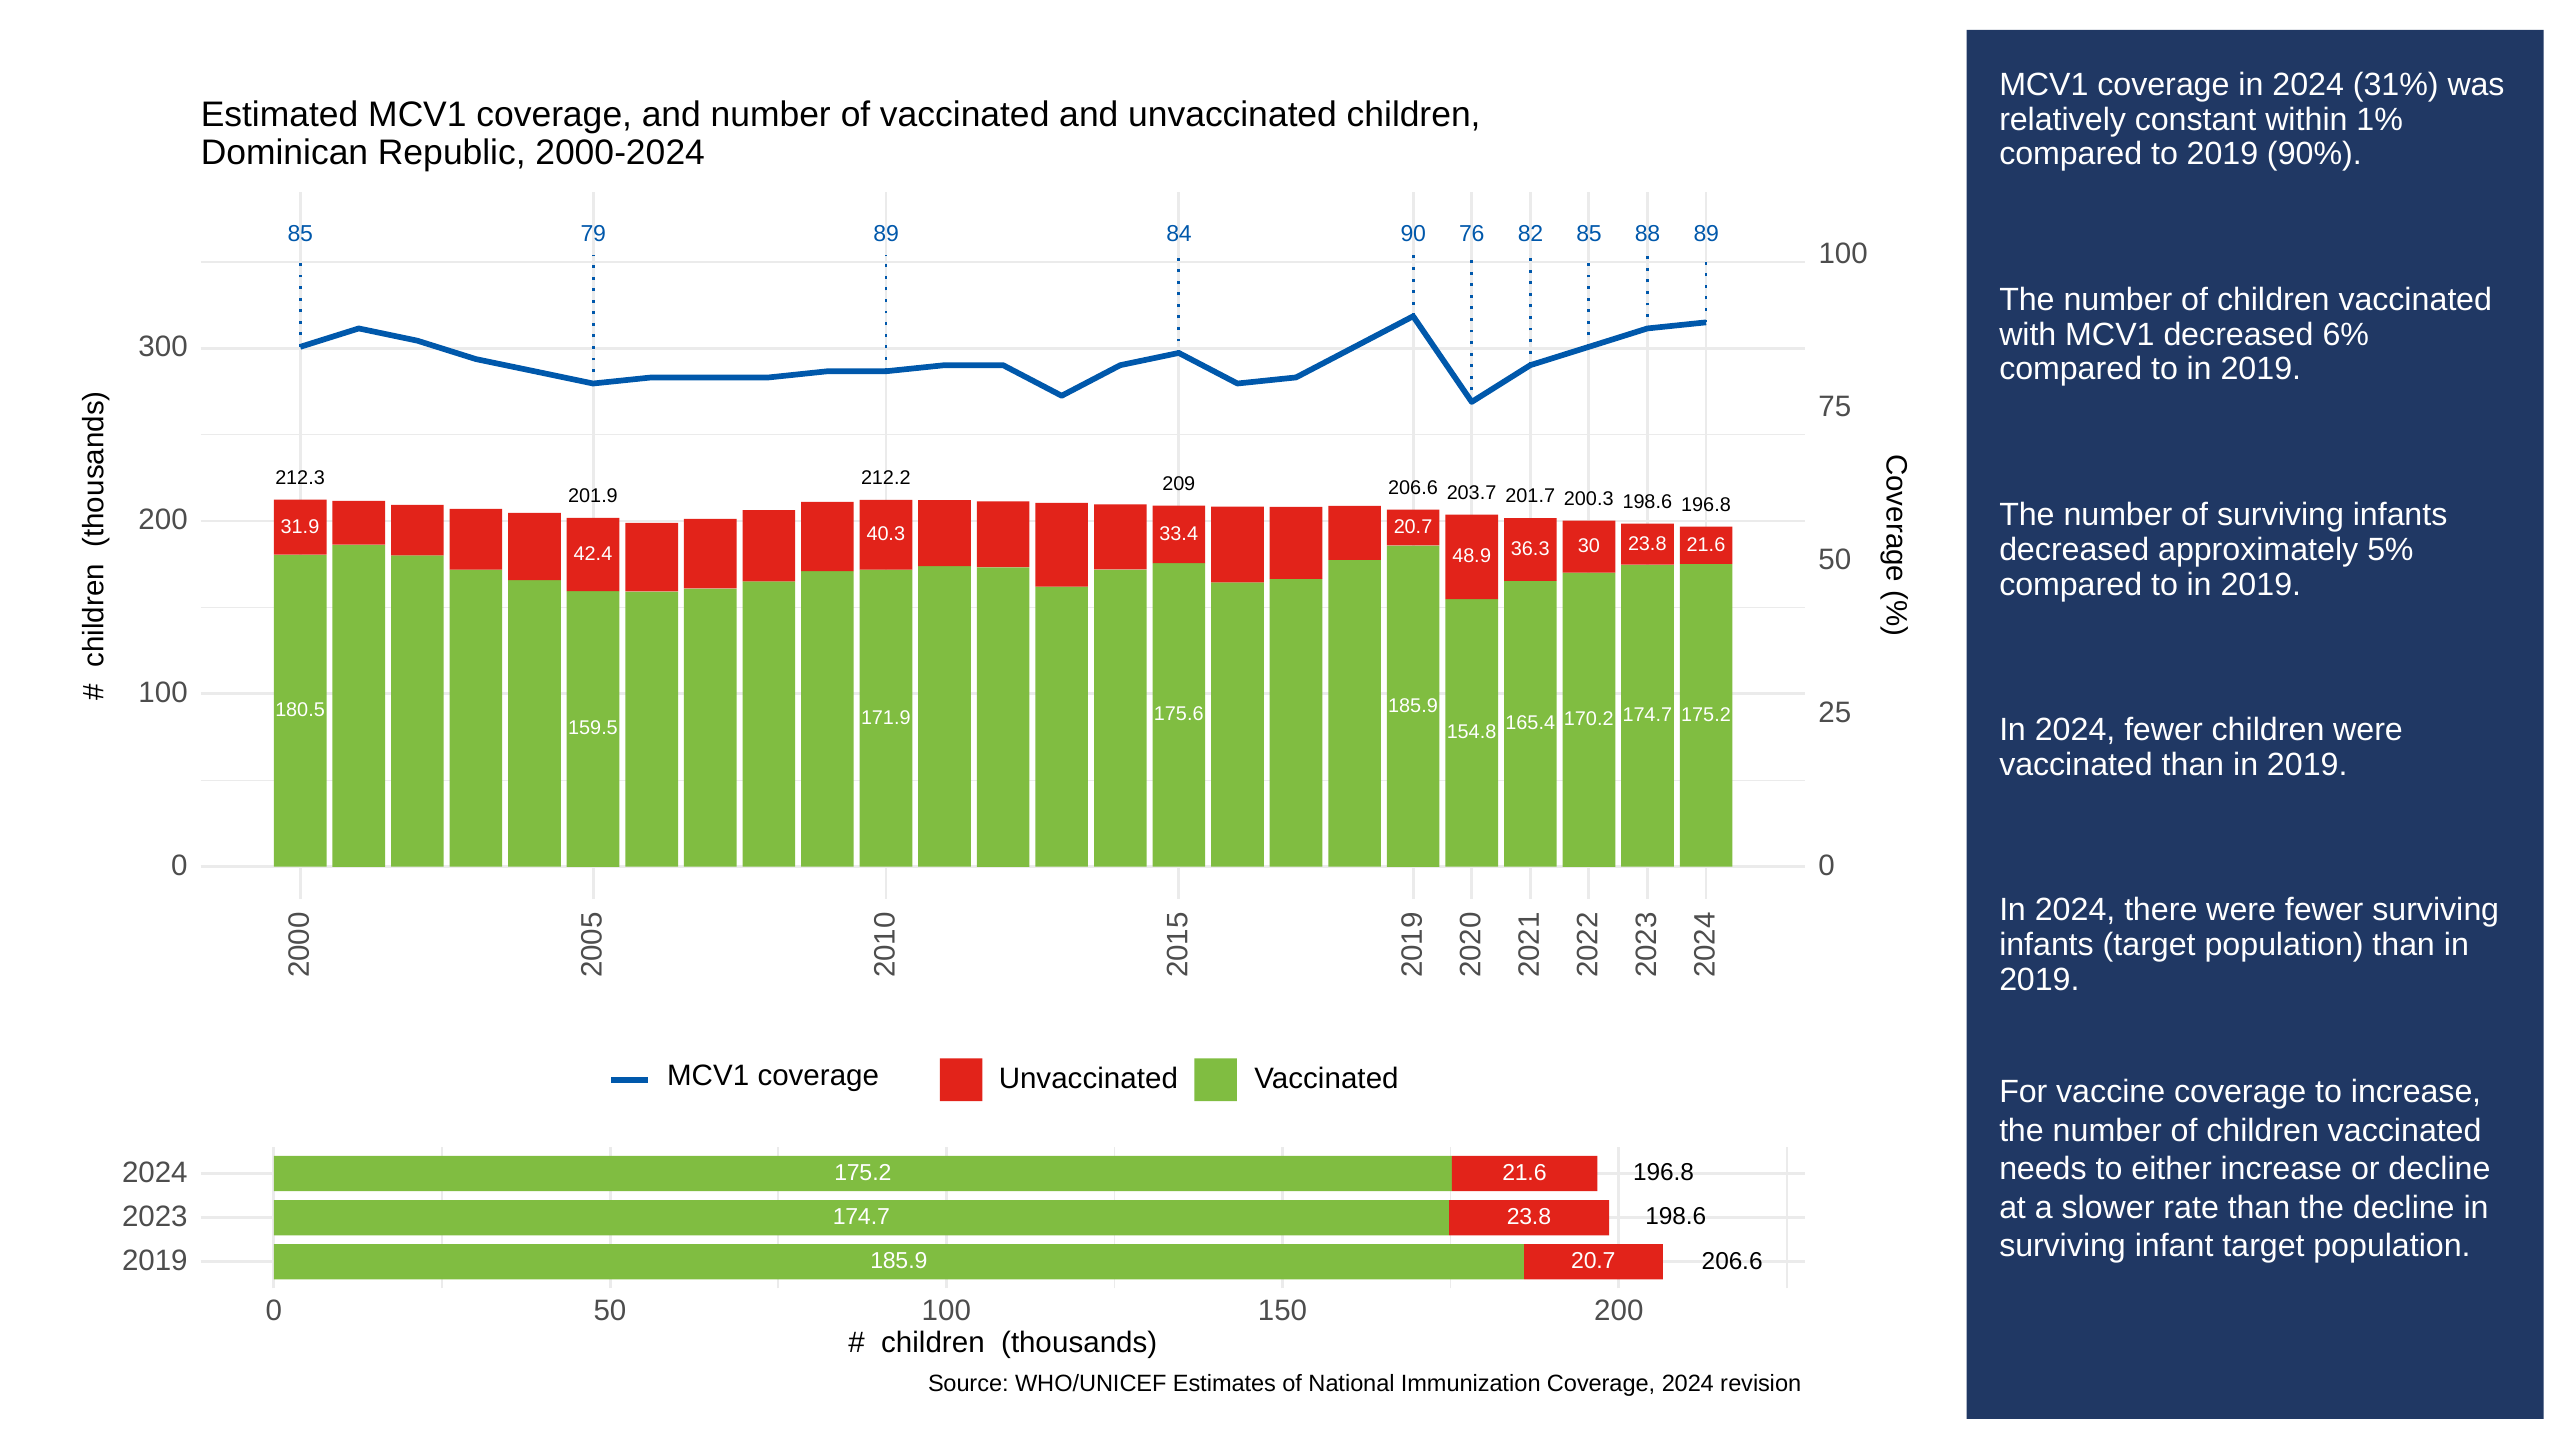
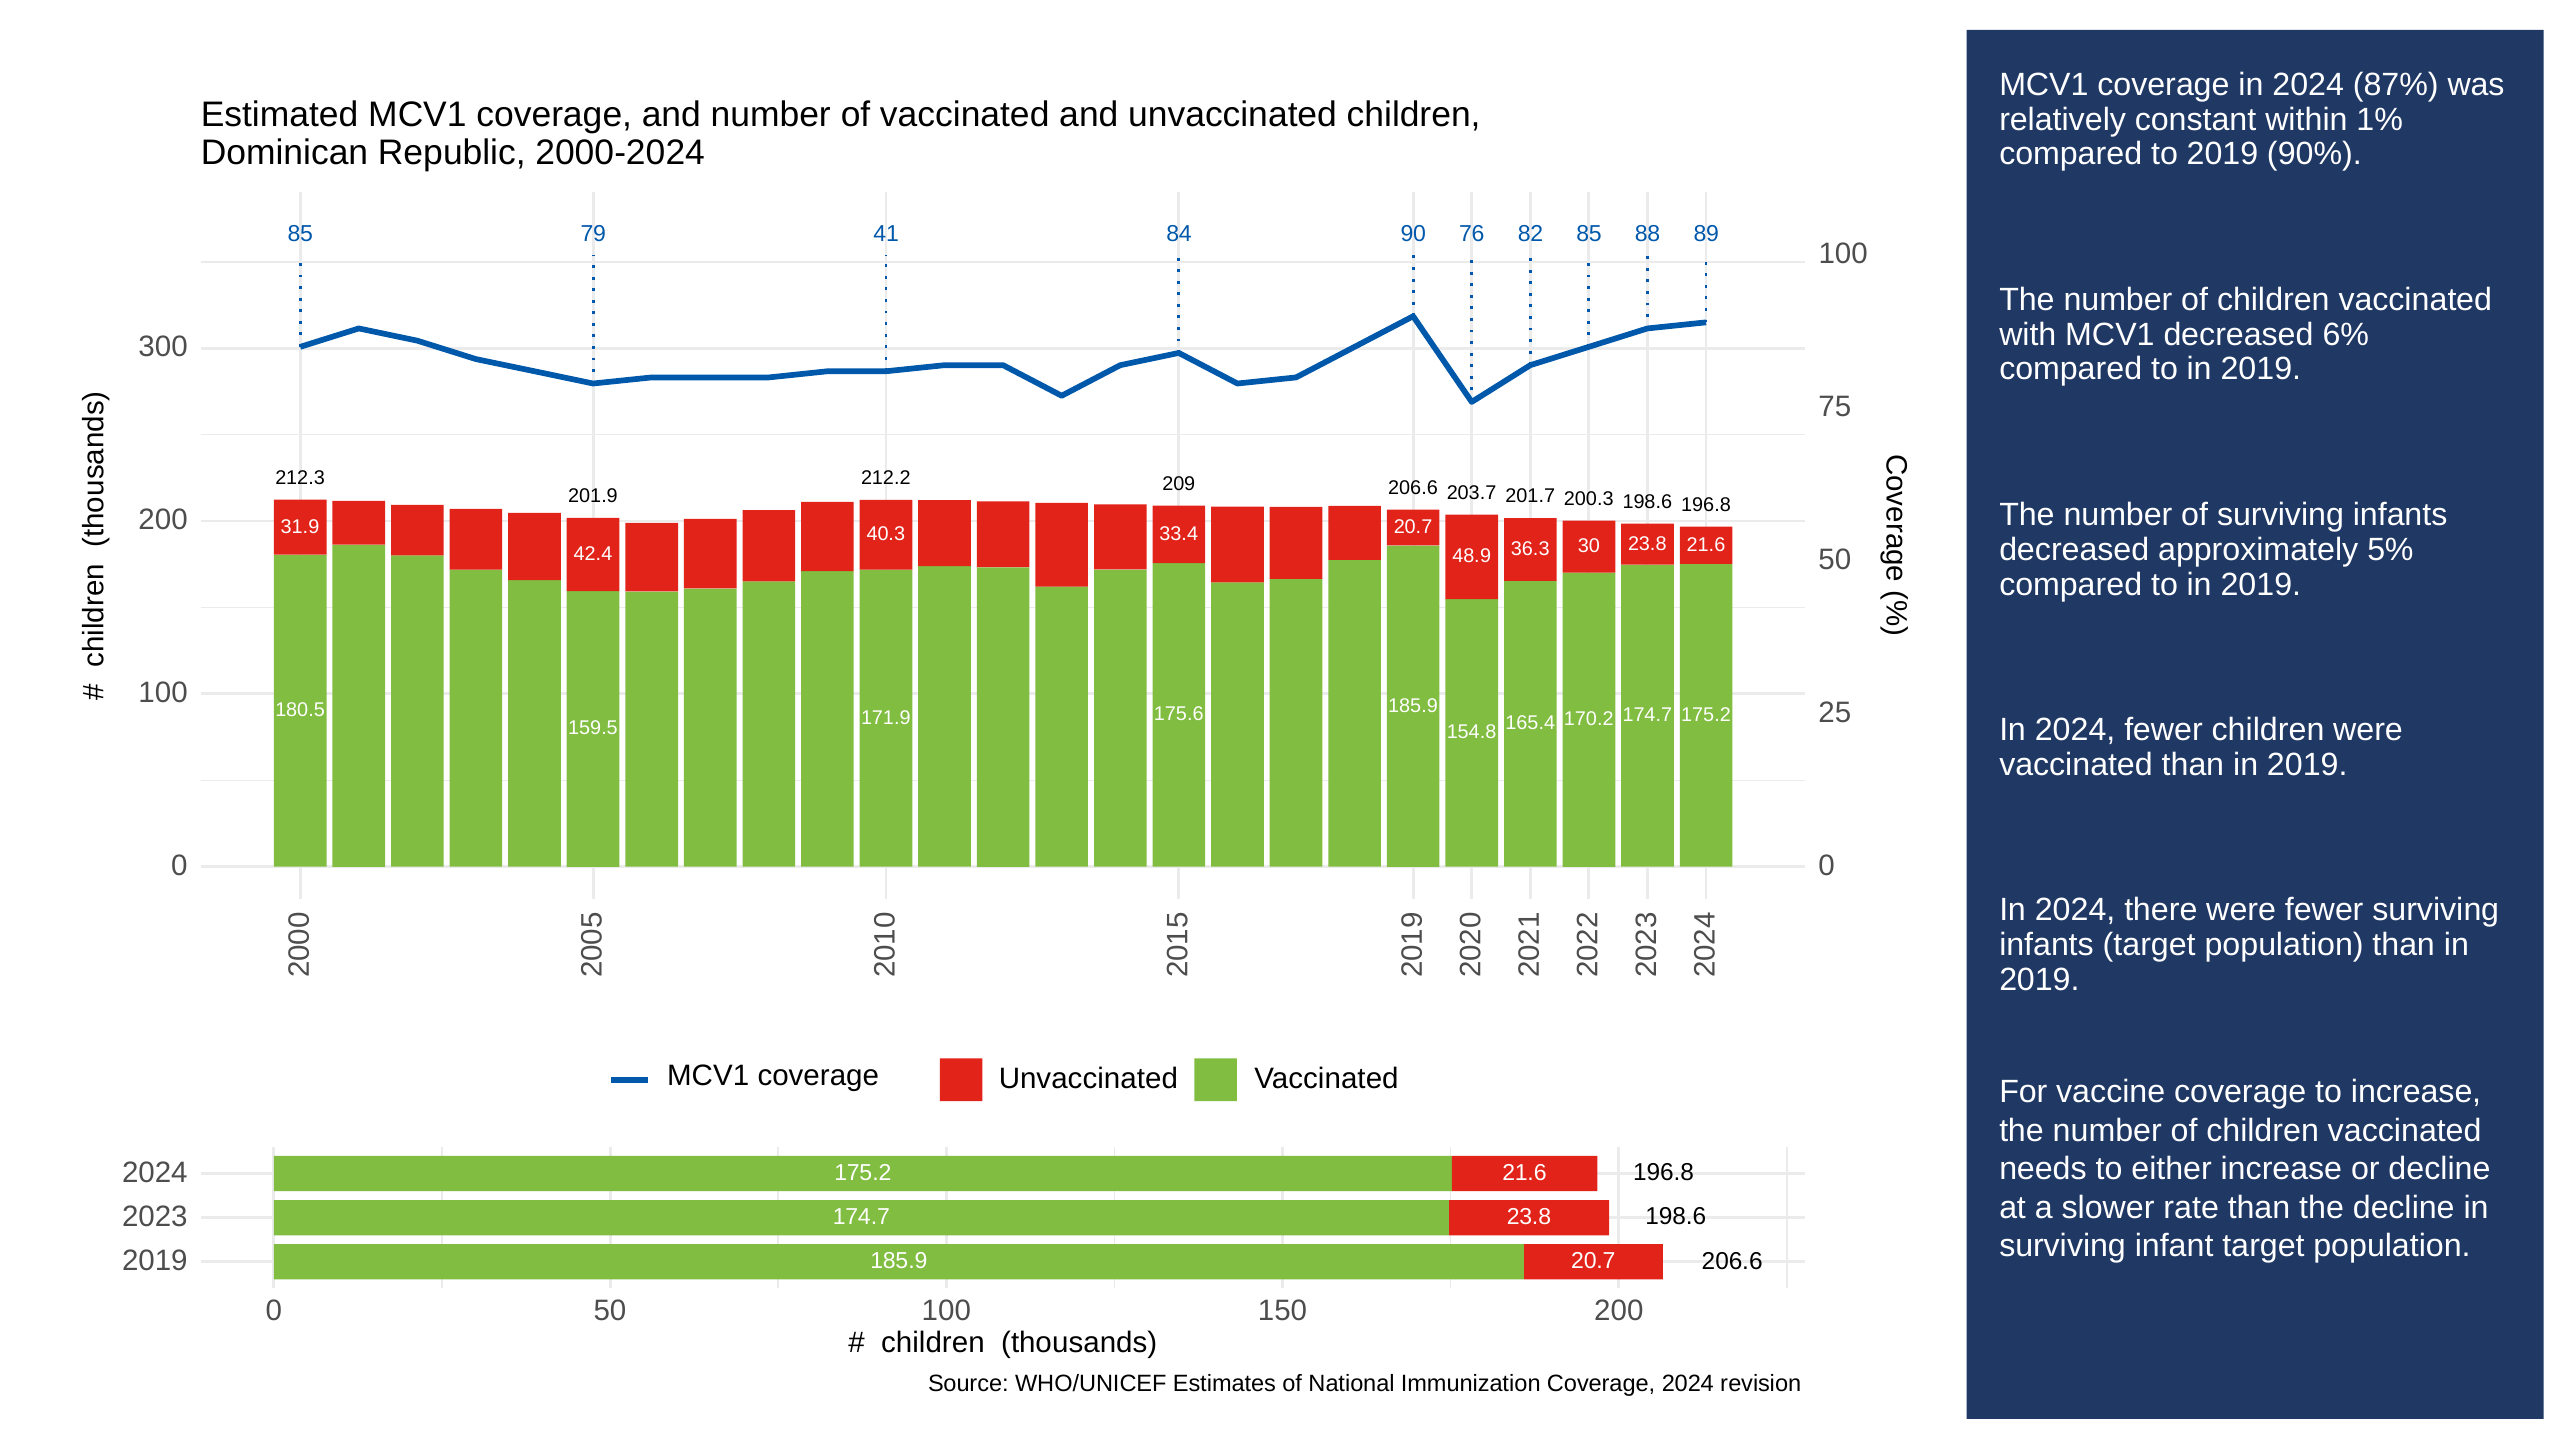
31%: 31% -> 87%
79 89: 89 -> 41
